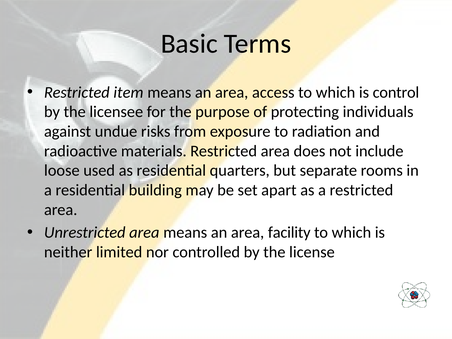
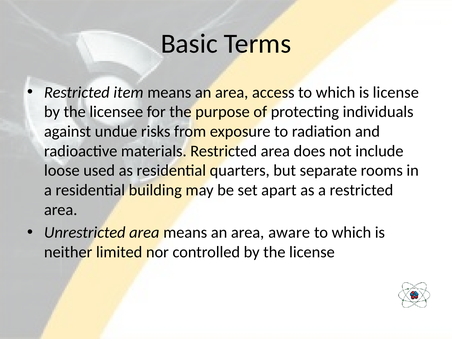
is control: control -> license
facility: facility -> aware
